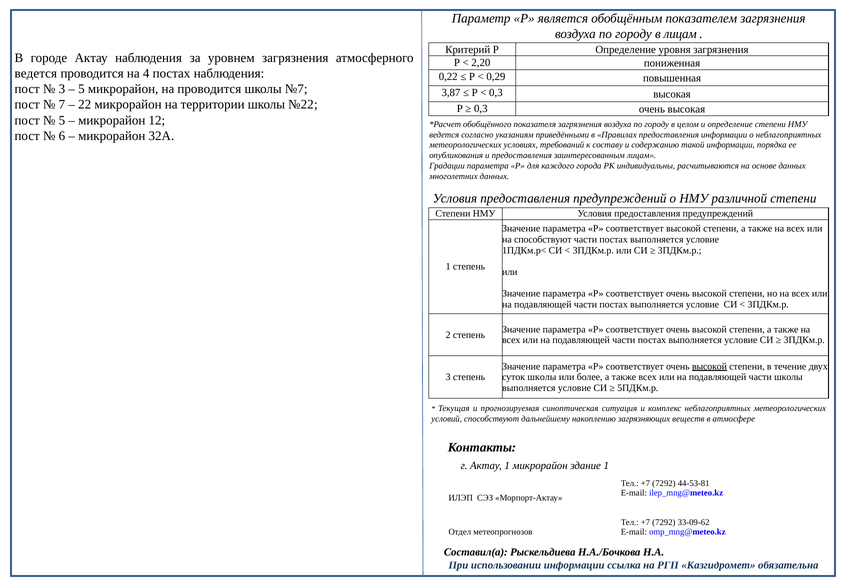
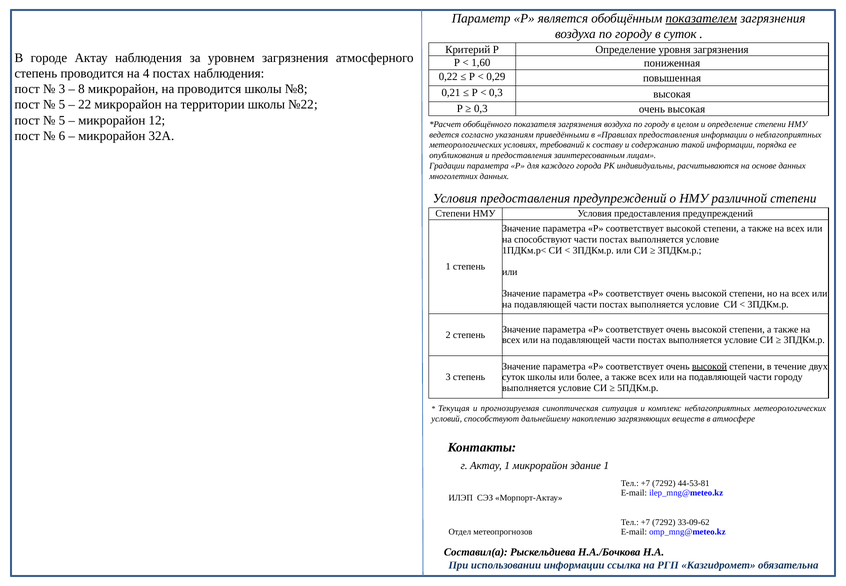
показателем underline: none -> present
в лицам: лицам -> суток
2,20: 2,20 -> 1,60
ведется at (36, 73): ведется -> степень
5 at (81, 89): 5 -> 8
№7: №7 -> №8
3,87: 3,87 -> 0,21
7 at (62, 105): 7 -> 5
части школы: школы -> городу
